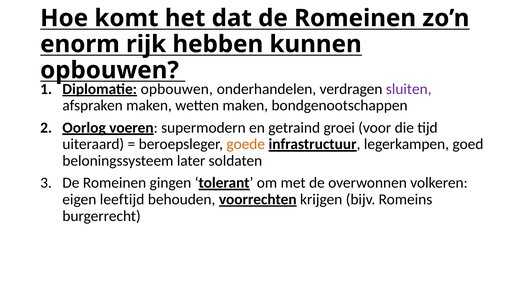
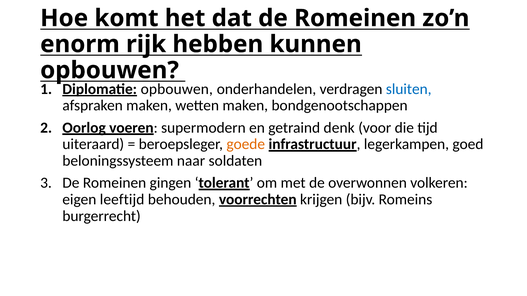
sluiten colour: purple -> blue
groei: groei -> denk
later: later -> naar
